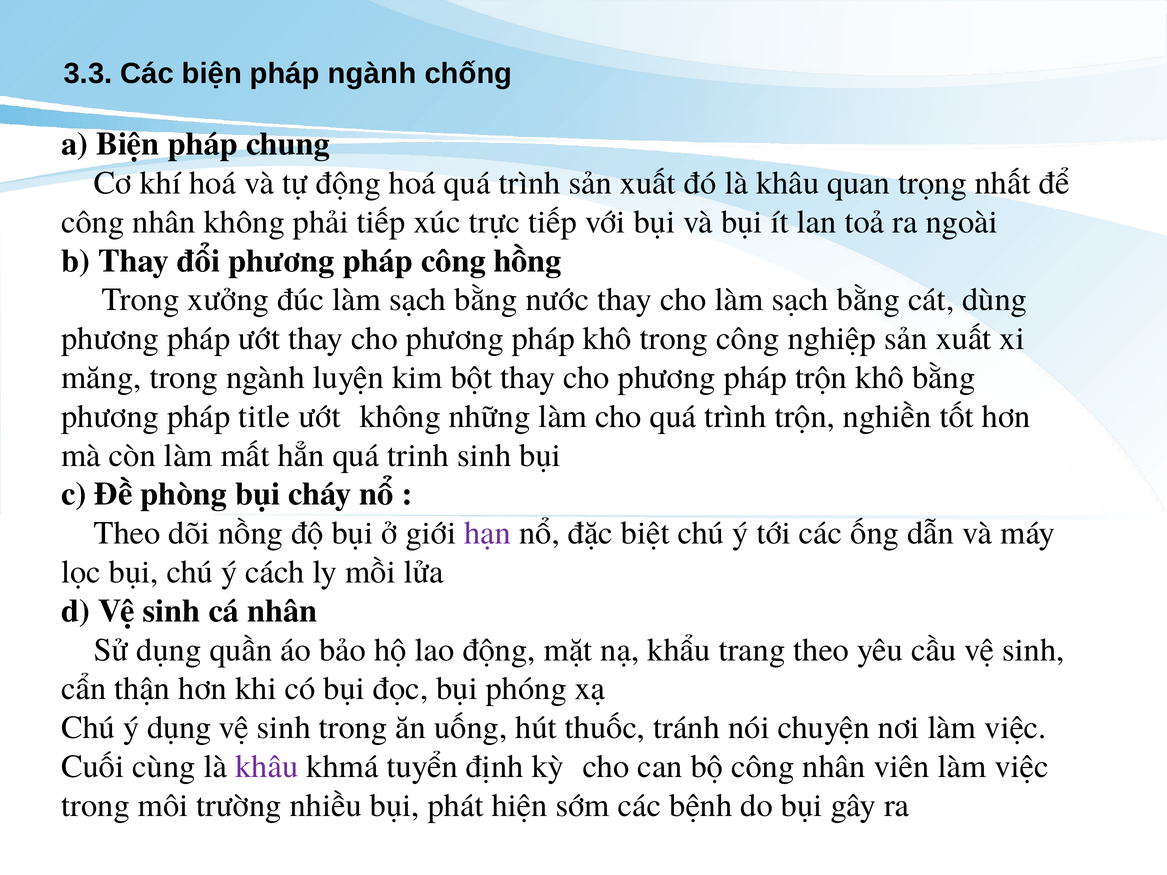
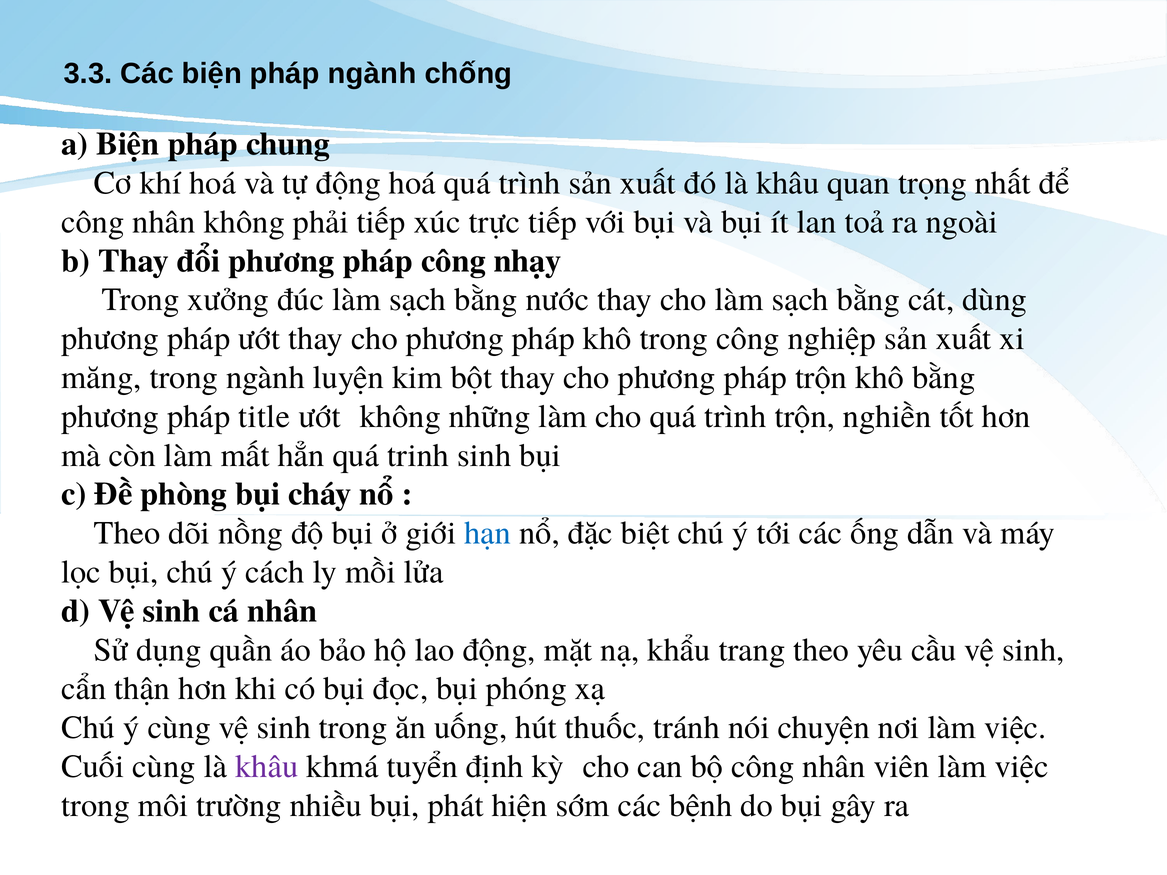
hồng: hồng -> nhạy
hạn colour: purple -> blue
ý dụng: dụng -> cùng
